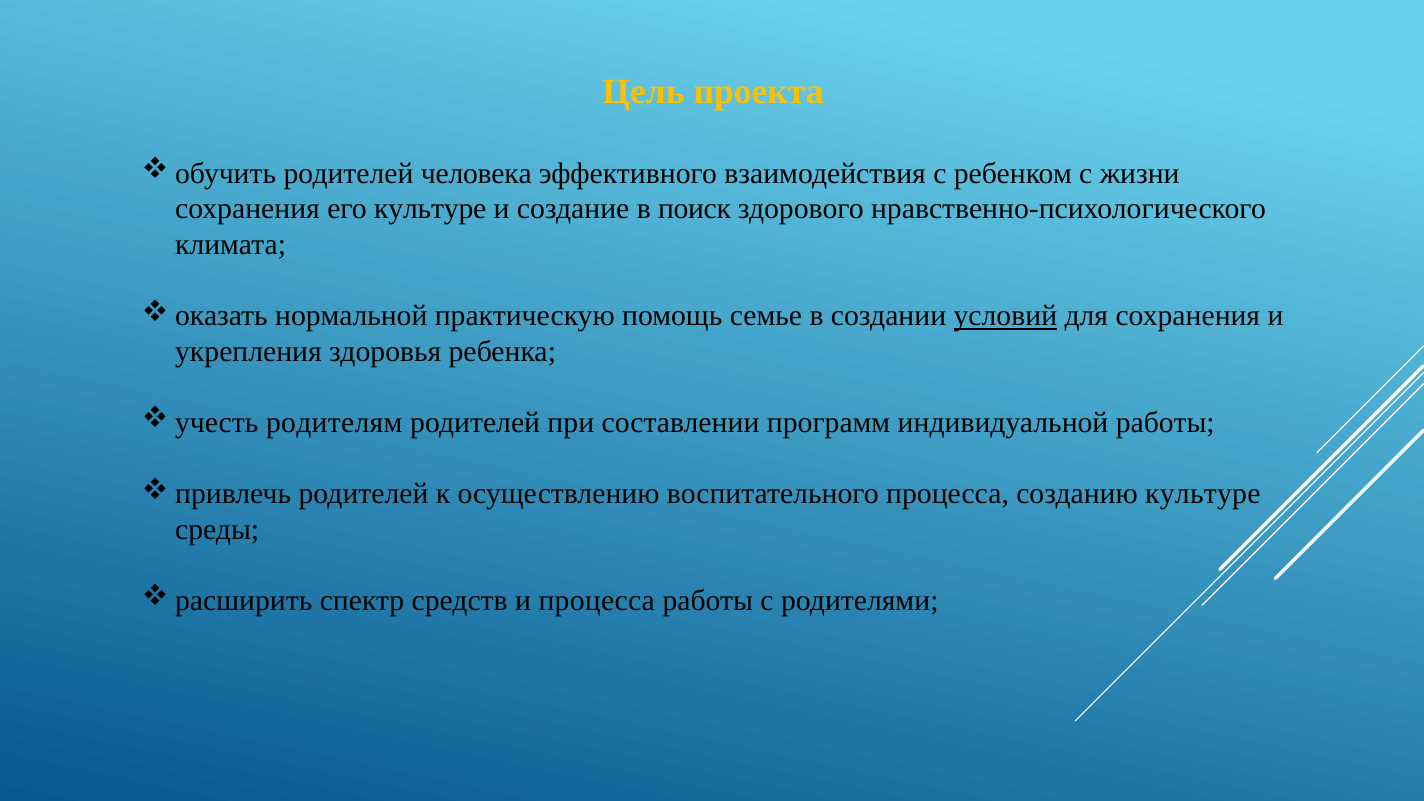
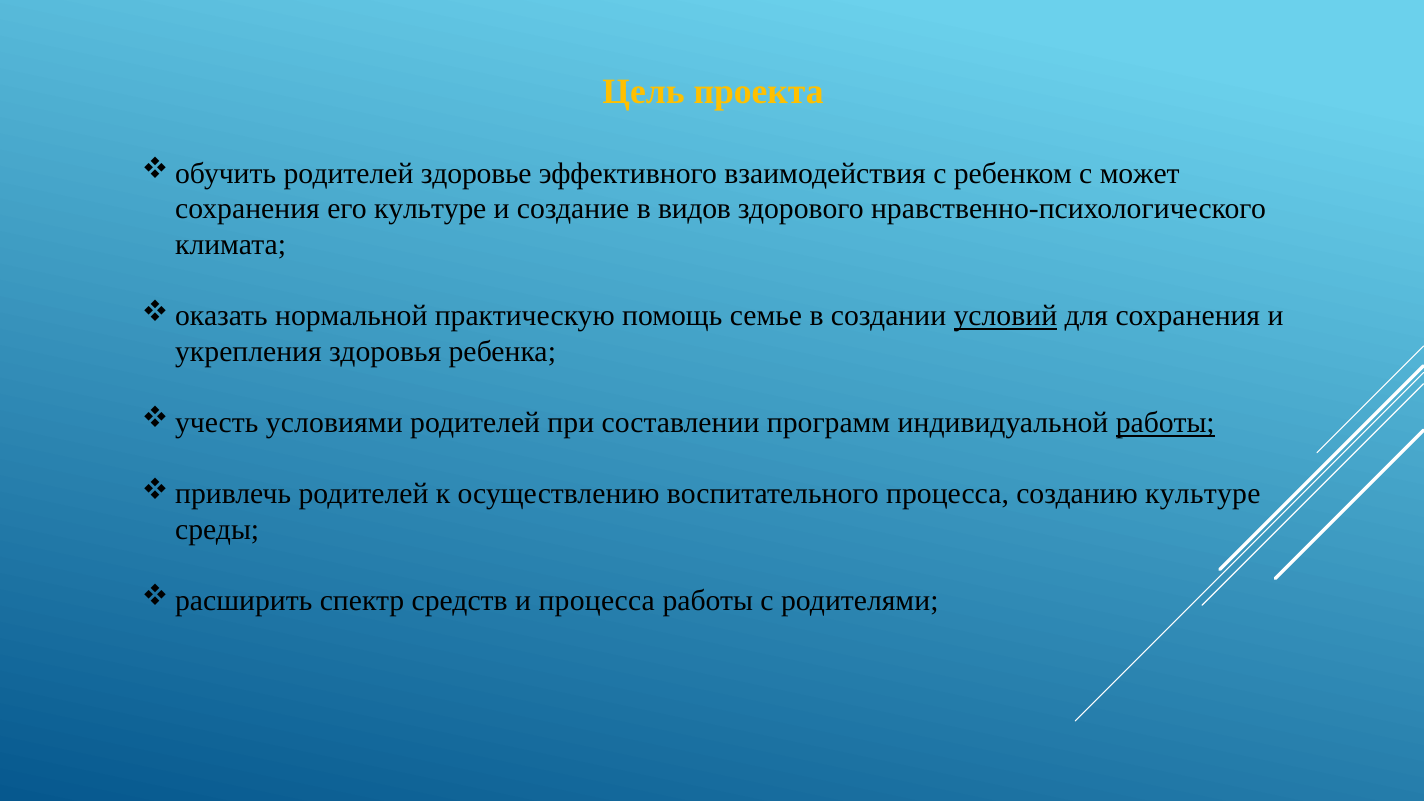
человека: человека -> здоровье
жизни: жизни -> может
поиск: поиск -> видов
родителям: родителям -> условиями
работы at (1165, 423) underline: none -> present
